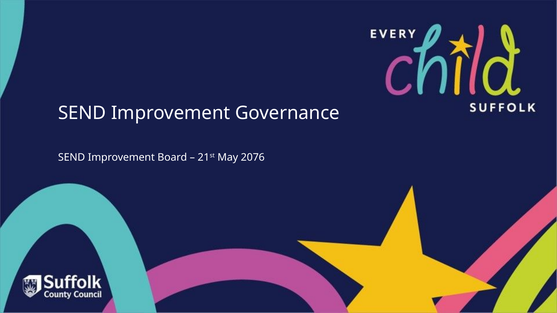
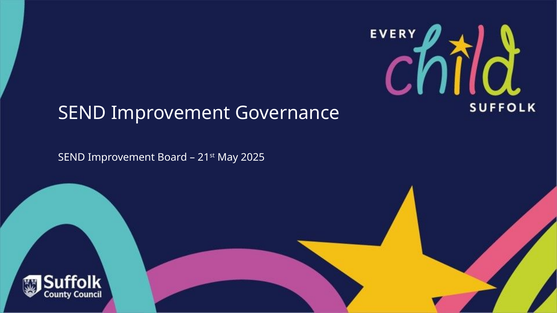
2076: 2076 -> 2025
